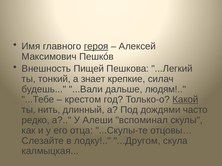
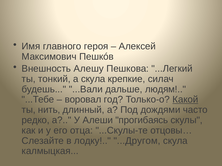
героя underline: present -> none
Пищей: Пищей -> Алешу
а знает: знает -> скула
крестом: крестом -> воровал
вспоминал: вспоминал -> прогибаясь
